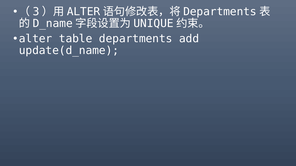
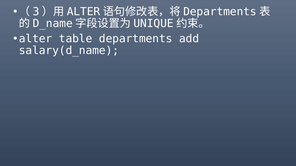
update(d_name: update(d_name -> salary(d_name
